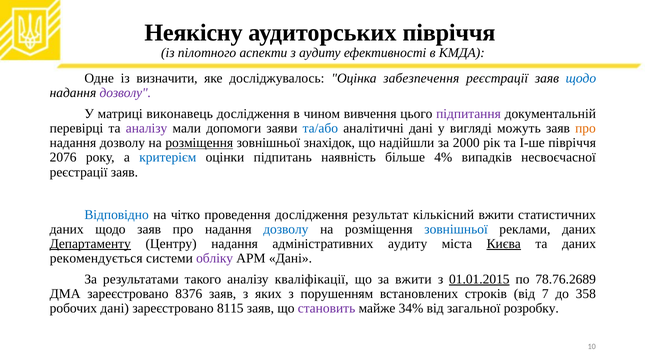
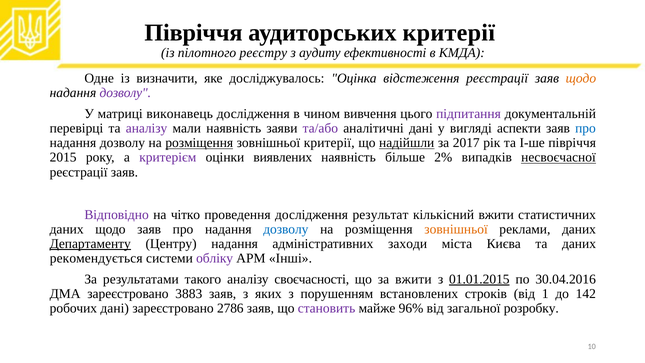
Неякісну at (194, 33): Неякісну -> Півріччя
аудиторських півріччя: півріччя -> критерії
аспекти: аспекти -> реєстру
забезпечення: забезпечення -> відстеження
щодо at (581, 78) colour: blue -> orange
мали допомоги: допомоги -> наявність
та/або colour: blue -> purple
можуть: можуть -> аспекти
про at (585, 128) colour: orange -> blue
зовнішньої знахідок: знахідок -> критерії
надійшли underline: none -> present
2000: 2000 -> 2017
2076: 2076 -> 2015
критерієм colour: blue -> purple
підпитань: підпитань -> виявлених
4%: 4% -> 2%
несвоєчасної underline: none -> present
Відповідно colour: blue -> purple
зовнішньої at (456, 229) colour: blue -> orange
адміністративних аудиту: аудиту -> заходи
Києва underline: present -> none
АРМ Дані: Дані -> Інші
кваліфікації: кваліфікації -> своєчасності
78.76.2689: 78.76.2689 -> 30.04.2016
8376: 8376 -> 3883
7: 7 -> 1
358: 358 -> 142
8115: 8115 -> 2786
34%: 34% -> 96%
